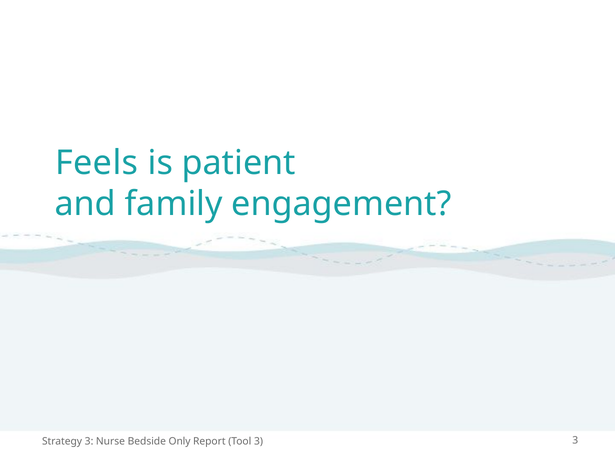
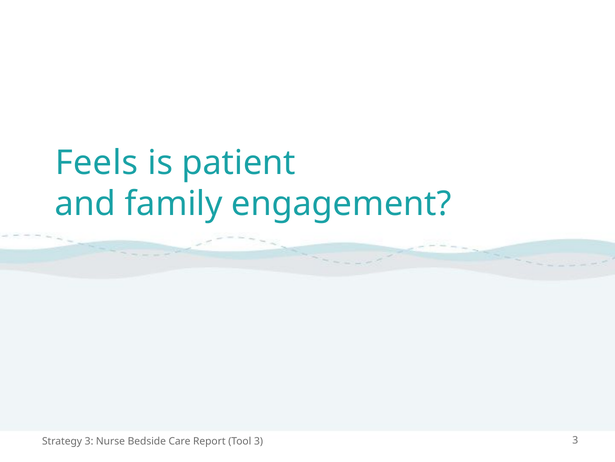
Only: Only -> Care
